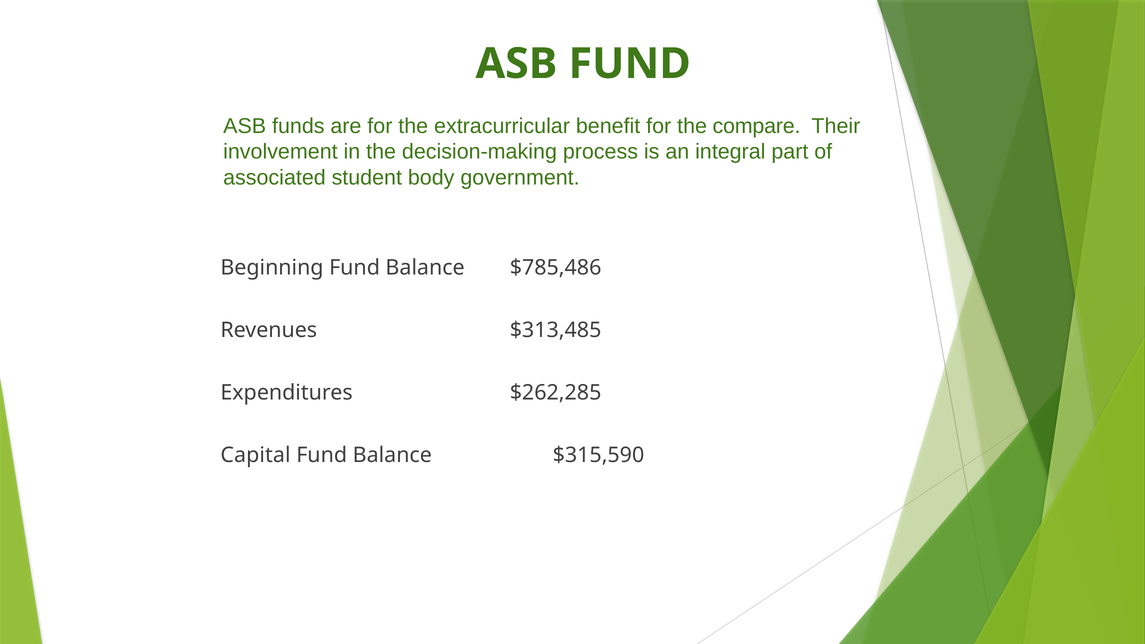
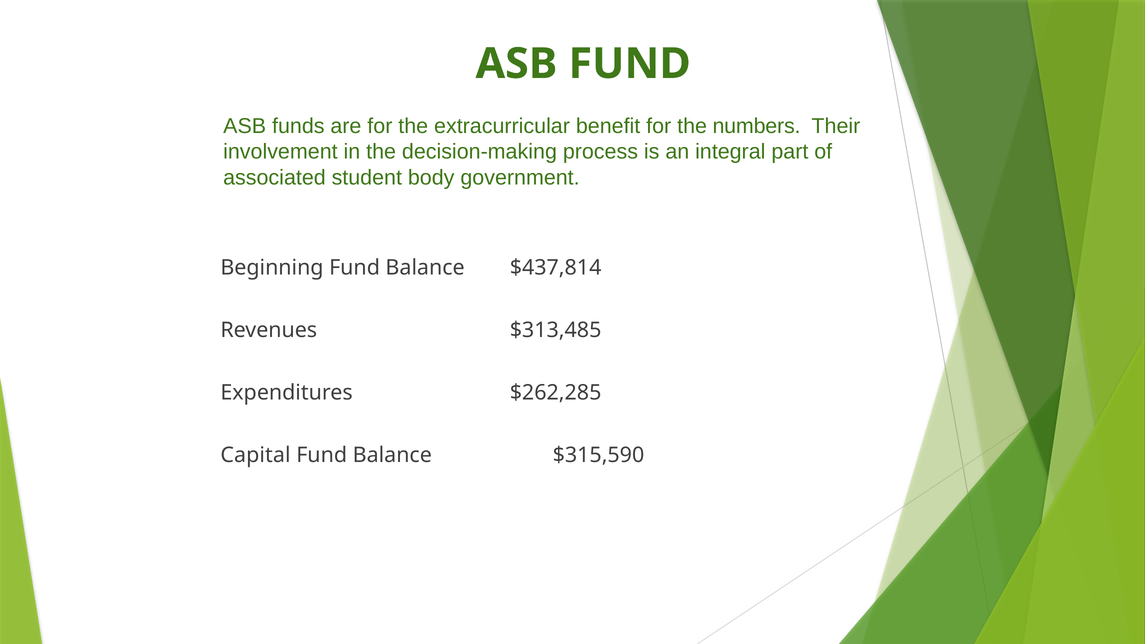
compare: compare -> numbers
$785,486: $785,486 -> $437,814
